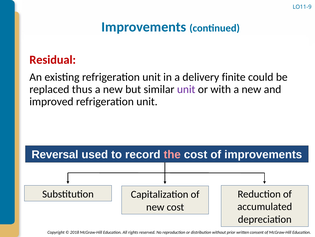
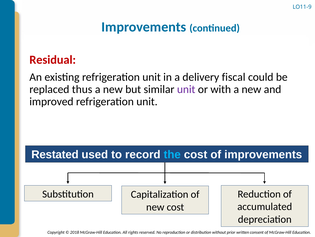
finite: finite -> fiscal
Reversal: Reversal -> Restated
the colour: pink -> light blue
